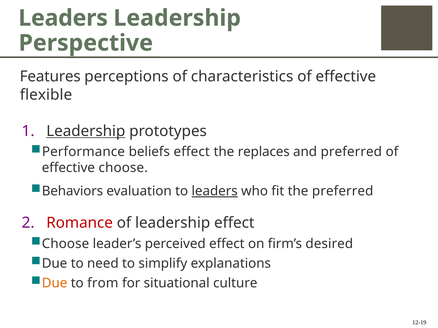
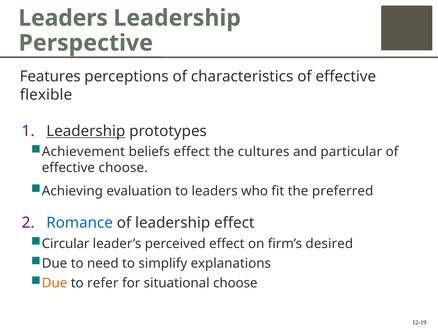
Performance: Performance -> Achievement
replaces: replaces -> cultures
and preferred: preferred -> particular
Behaviors: Behaviors -> Achieving
leaders at (215, 191) underline: present -> none
Romance colour: red -> blue
Choose at (65, 244): Choose -> Circular
from: from -> refer
situational culture: culture -> choose
